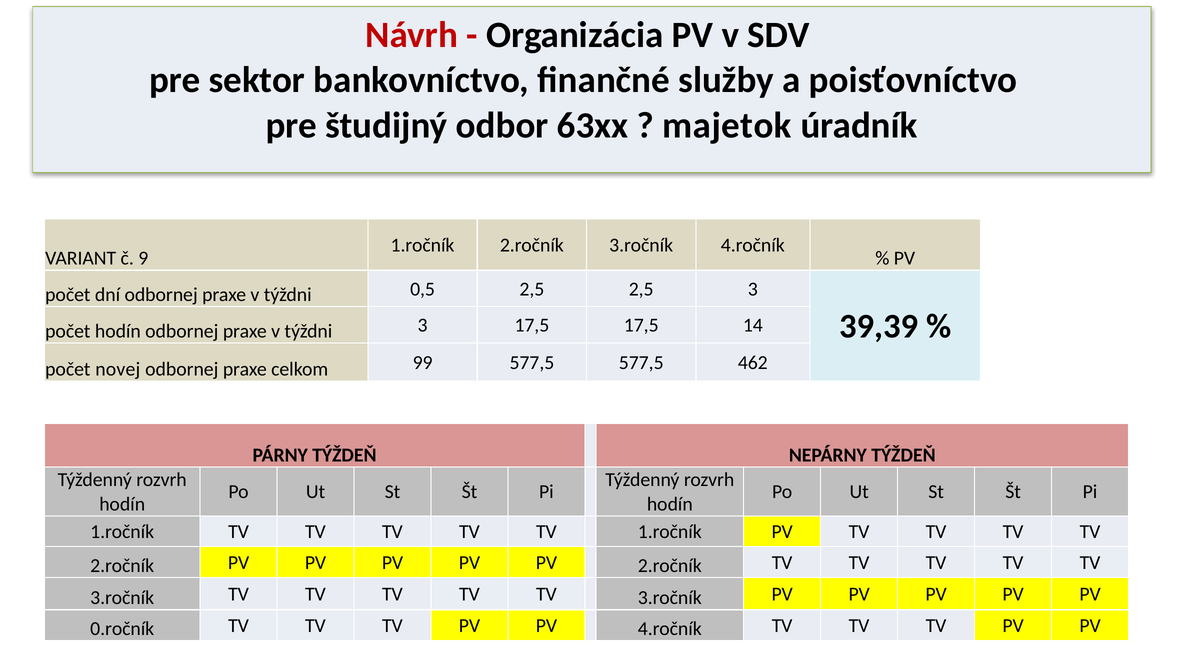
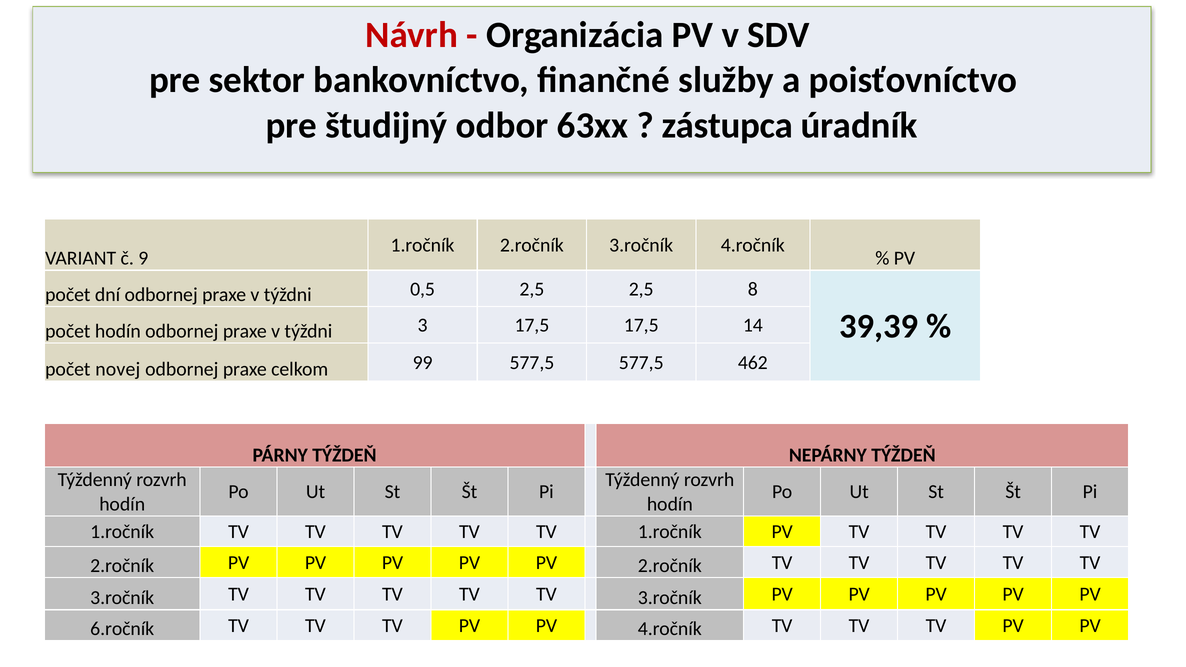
majetok: majetok -> zástupca
2,5 3: 3 -> 8
0.ročník: 0.ročník -> 6.ročník
